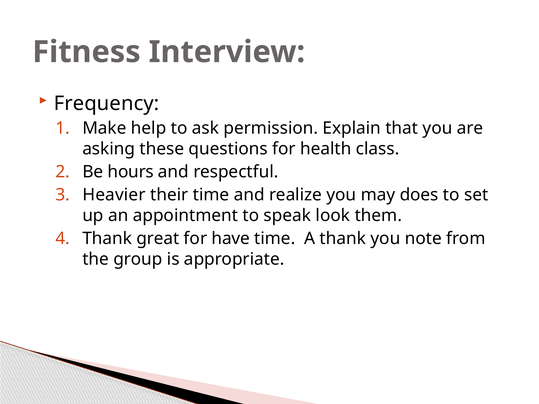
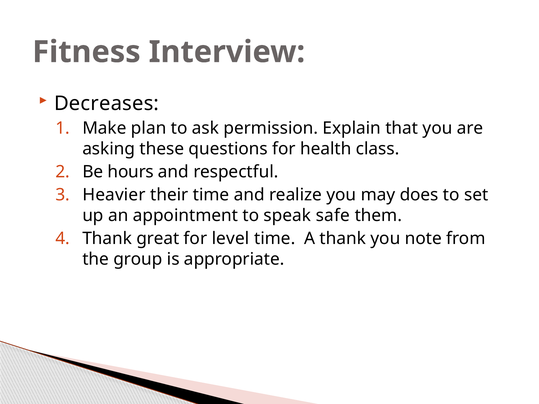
Frequency: Frequency -> Decreases
help: help -> plan
look: look -> safe
have: have -> level
